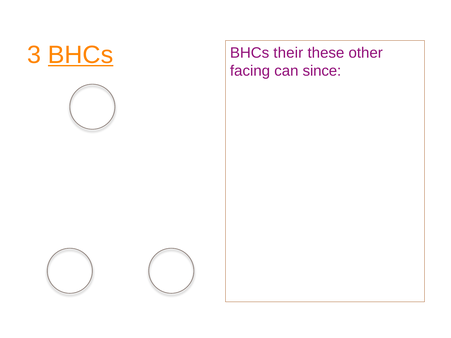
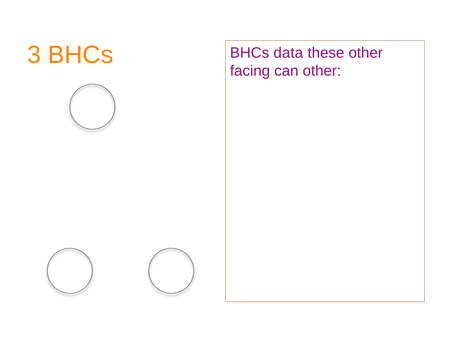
BHCs at (81, 55) underline: present -> none
their: their -> data
can since: since -> other
